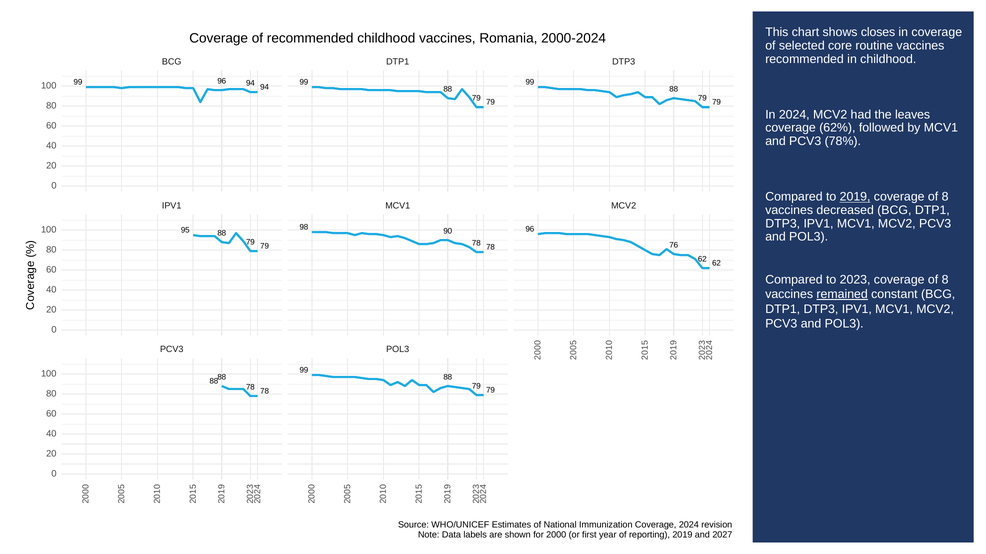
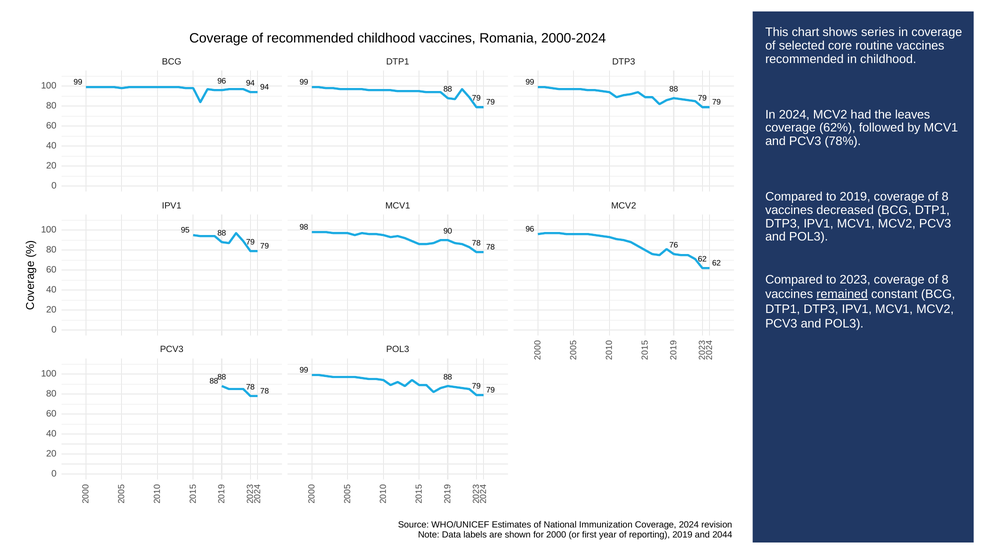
closes: closes -> series
2019 at (855, 197) underline: present -> none
2027: 2027 -> 2044
